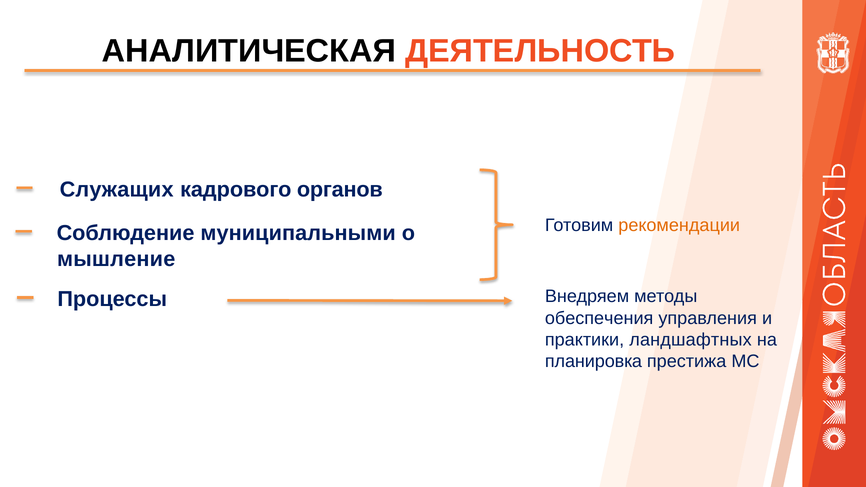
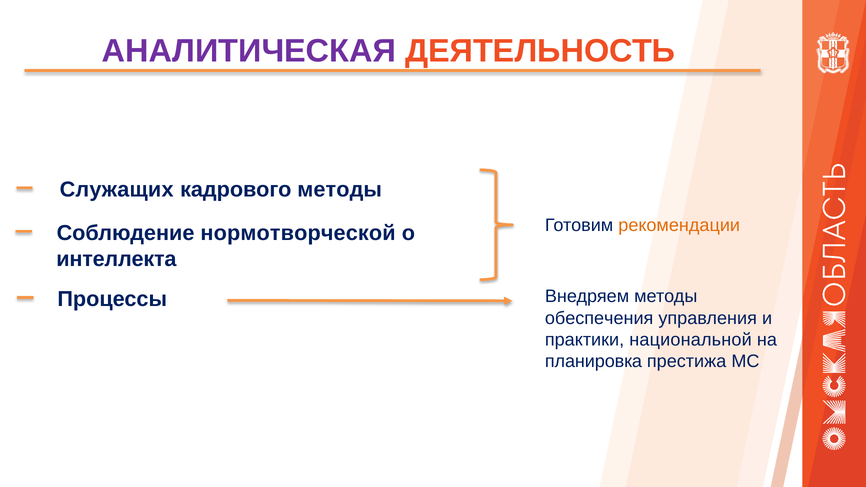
АНАЛИТИЧЕСКАЯ colour: black -> purple
кадрового органов: органов -> методы
муниципальными: муниципальными -> нормотворческой
мышление: мышление -> интеллекта
ландшафтных: ландшафтных -> национальной
